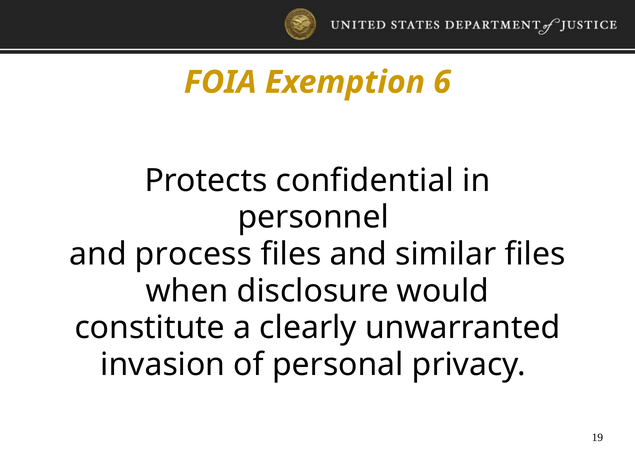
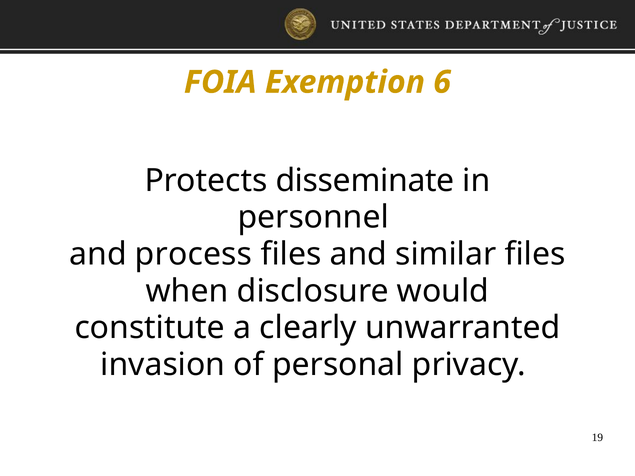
confidential: confidential -> disseminate
